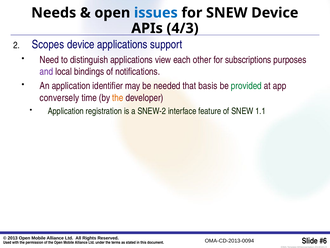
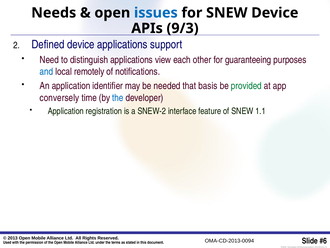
4/3: 4/3 -> 9/3
Scopes: Scopes -> Defined
subscriptions: subscriptions -> guaranteeing
and colour: purple -> blue
bindings: bindings -> remotely
the at (118, 98) colour: orange -> blue
